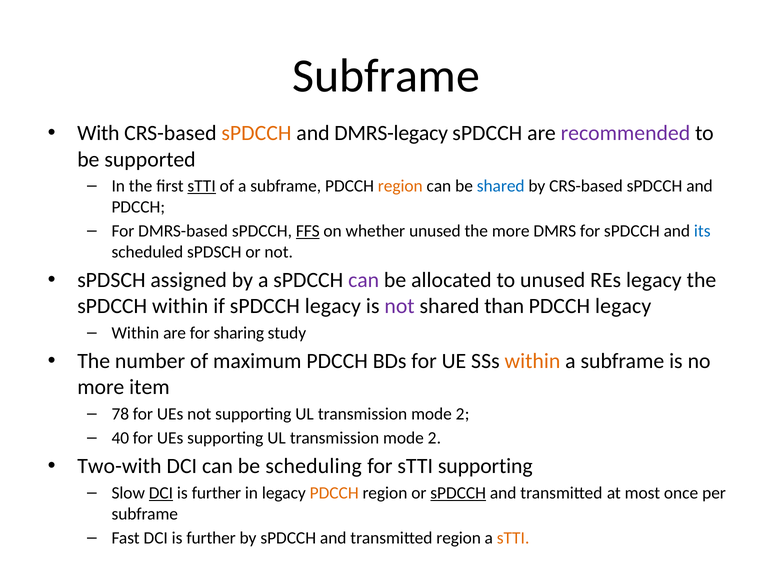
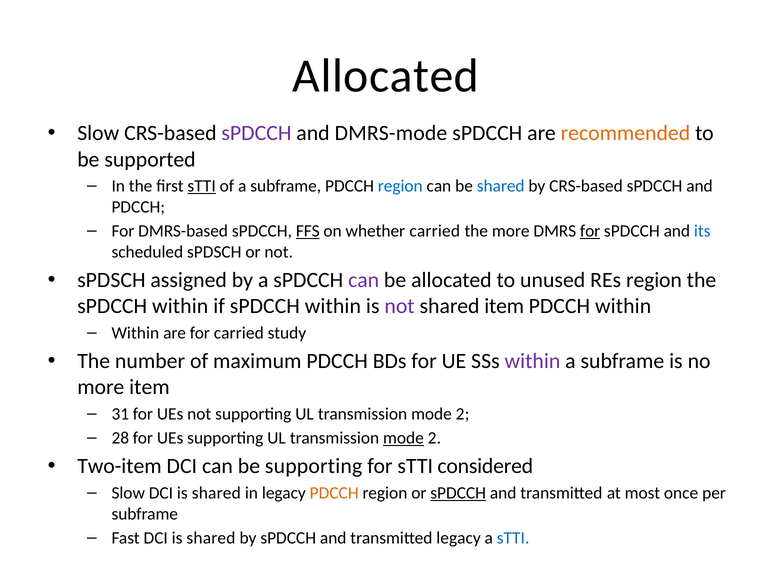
Subframe at (386, 76): Subframe -> Allocated
With at (98, 133): With -> Slow
sPDCCH at (256, 133) colour: orange -> purple
DMRS-legacy: DMRS-legacy -> DMRS-mode
recommended colour: purple -> orange
region at (400, 186) colour: orange -> blue
whether unused: unused -> carried
for at (590, 231) underline: none -> present
REs legacy: legacy -> region
if sPDCCH legacy: legacy -> within
shared than: than -> item
PDCCH legacy: legacy -> within
for sharing: sharing -> carried
within at (532, 361) colour: orange -> purple
78: 78 -> 31
40: 40 -> 28
mode at (403, 438) underline: none -> present
Two-with: Two-with -> Two-item
be scheduling: scheduling -> supporting
sTTI supporting: supporting -> considered
DCI at (161, 493) underline: present -> none
further at (216, 493): further -> shared
Fast DCI is further: further -> shared
transmitted region: region -> legacy
sTTI at (513, 538) colour: orange -> blue
